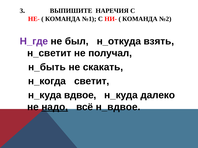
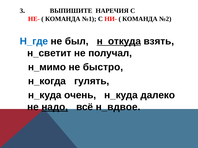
Н_где colour: purple -> blue
н_откуда underline: none -> present
н_быть: н_быть -> н_мимо
скакать: скакать -> быстро
светит: светит -> гулять
вдвое: вдвое -> очень
